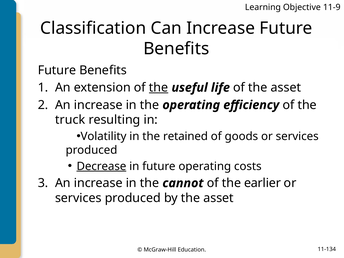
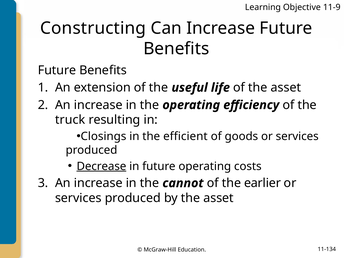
Classification: Classification -> Constructing
the at (159, 88) underline: present -> none
Volatility: Volatility -> Closings
retained: retained -> efficient
